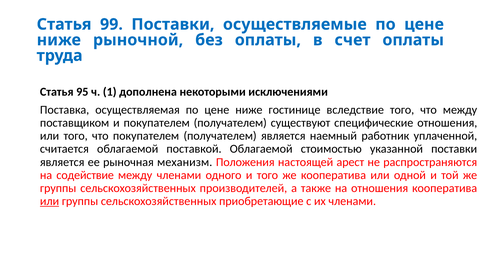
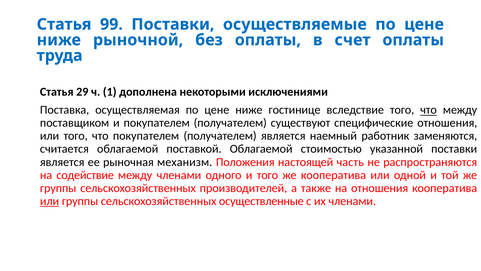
95: 95 -> 29
что at (429, 110) underline: none -> present
уплаченной: уплаченной -> заменяются
арест: арест -> часть
приобретающие: приобретающие -> осуществленные
